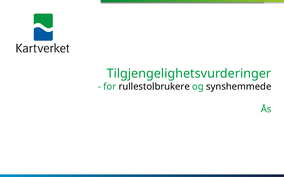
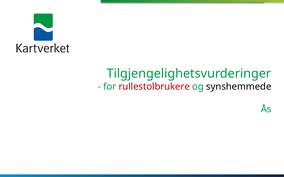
rullestolbrukere colour: black -> red
